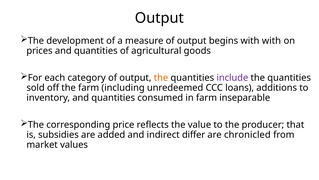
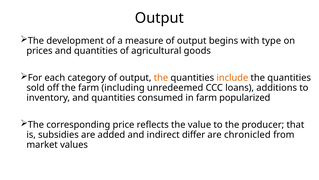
with with: with -> type
include colour: purple -> orange
inseparable: inseparable -> popularized
